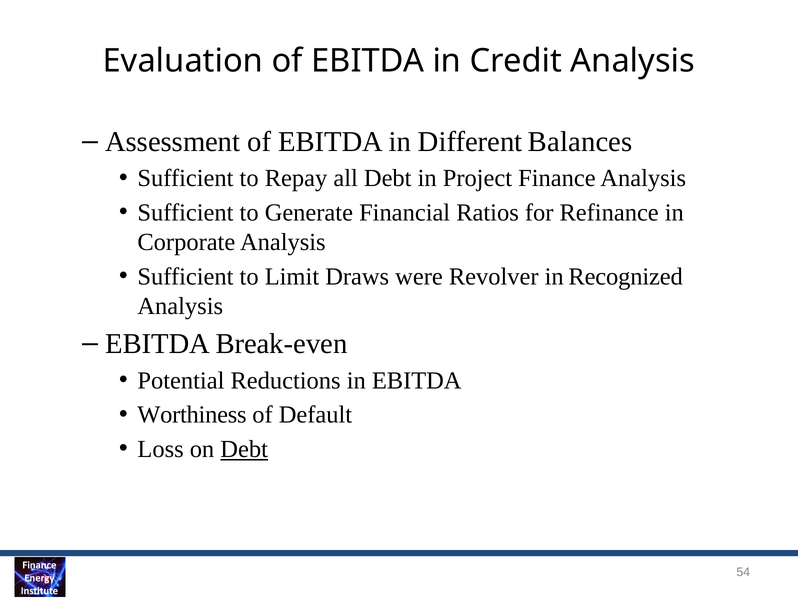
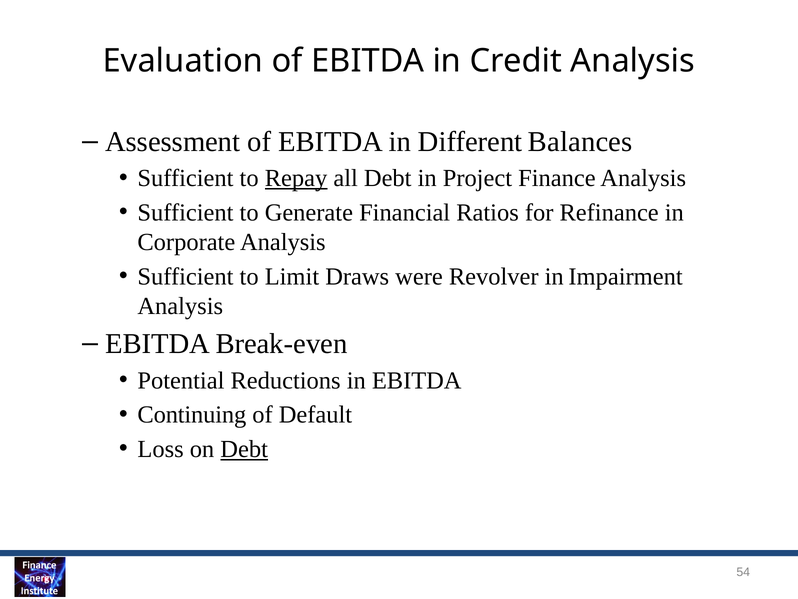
Repay underline: none -> present
Recognized: Recognized -> Impairment
Worthiness: Worthiness -> Continuing
